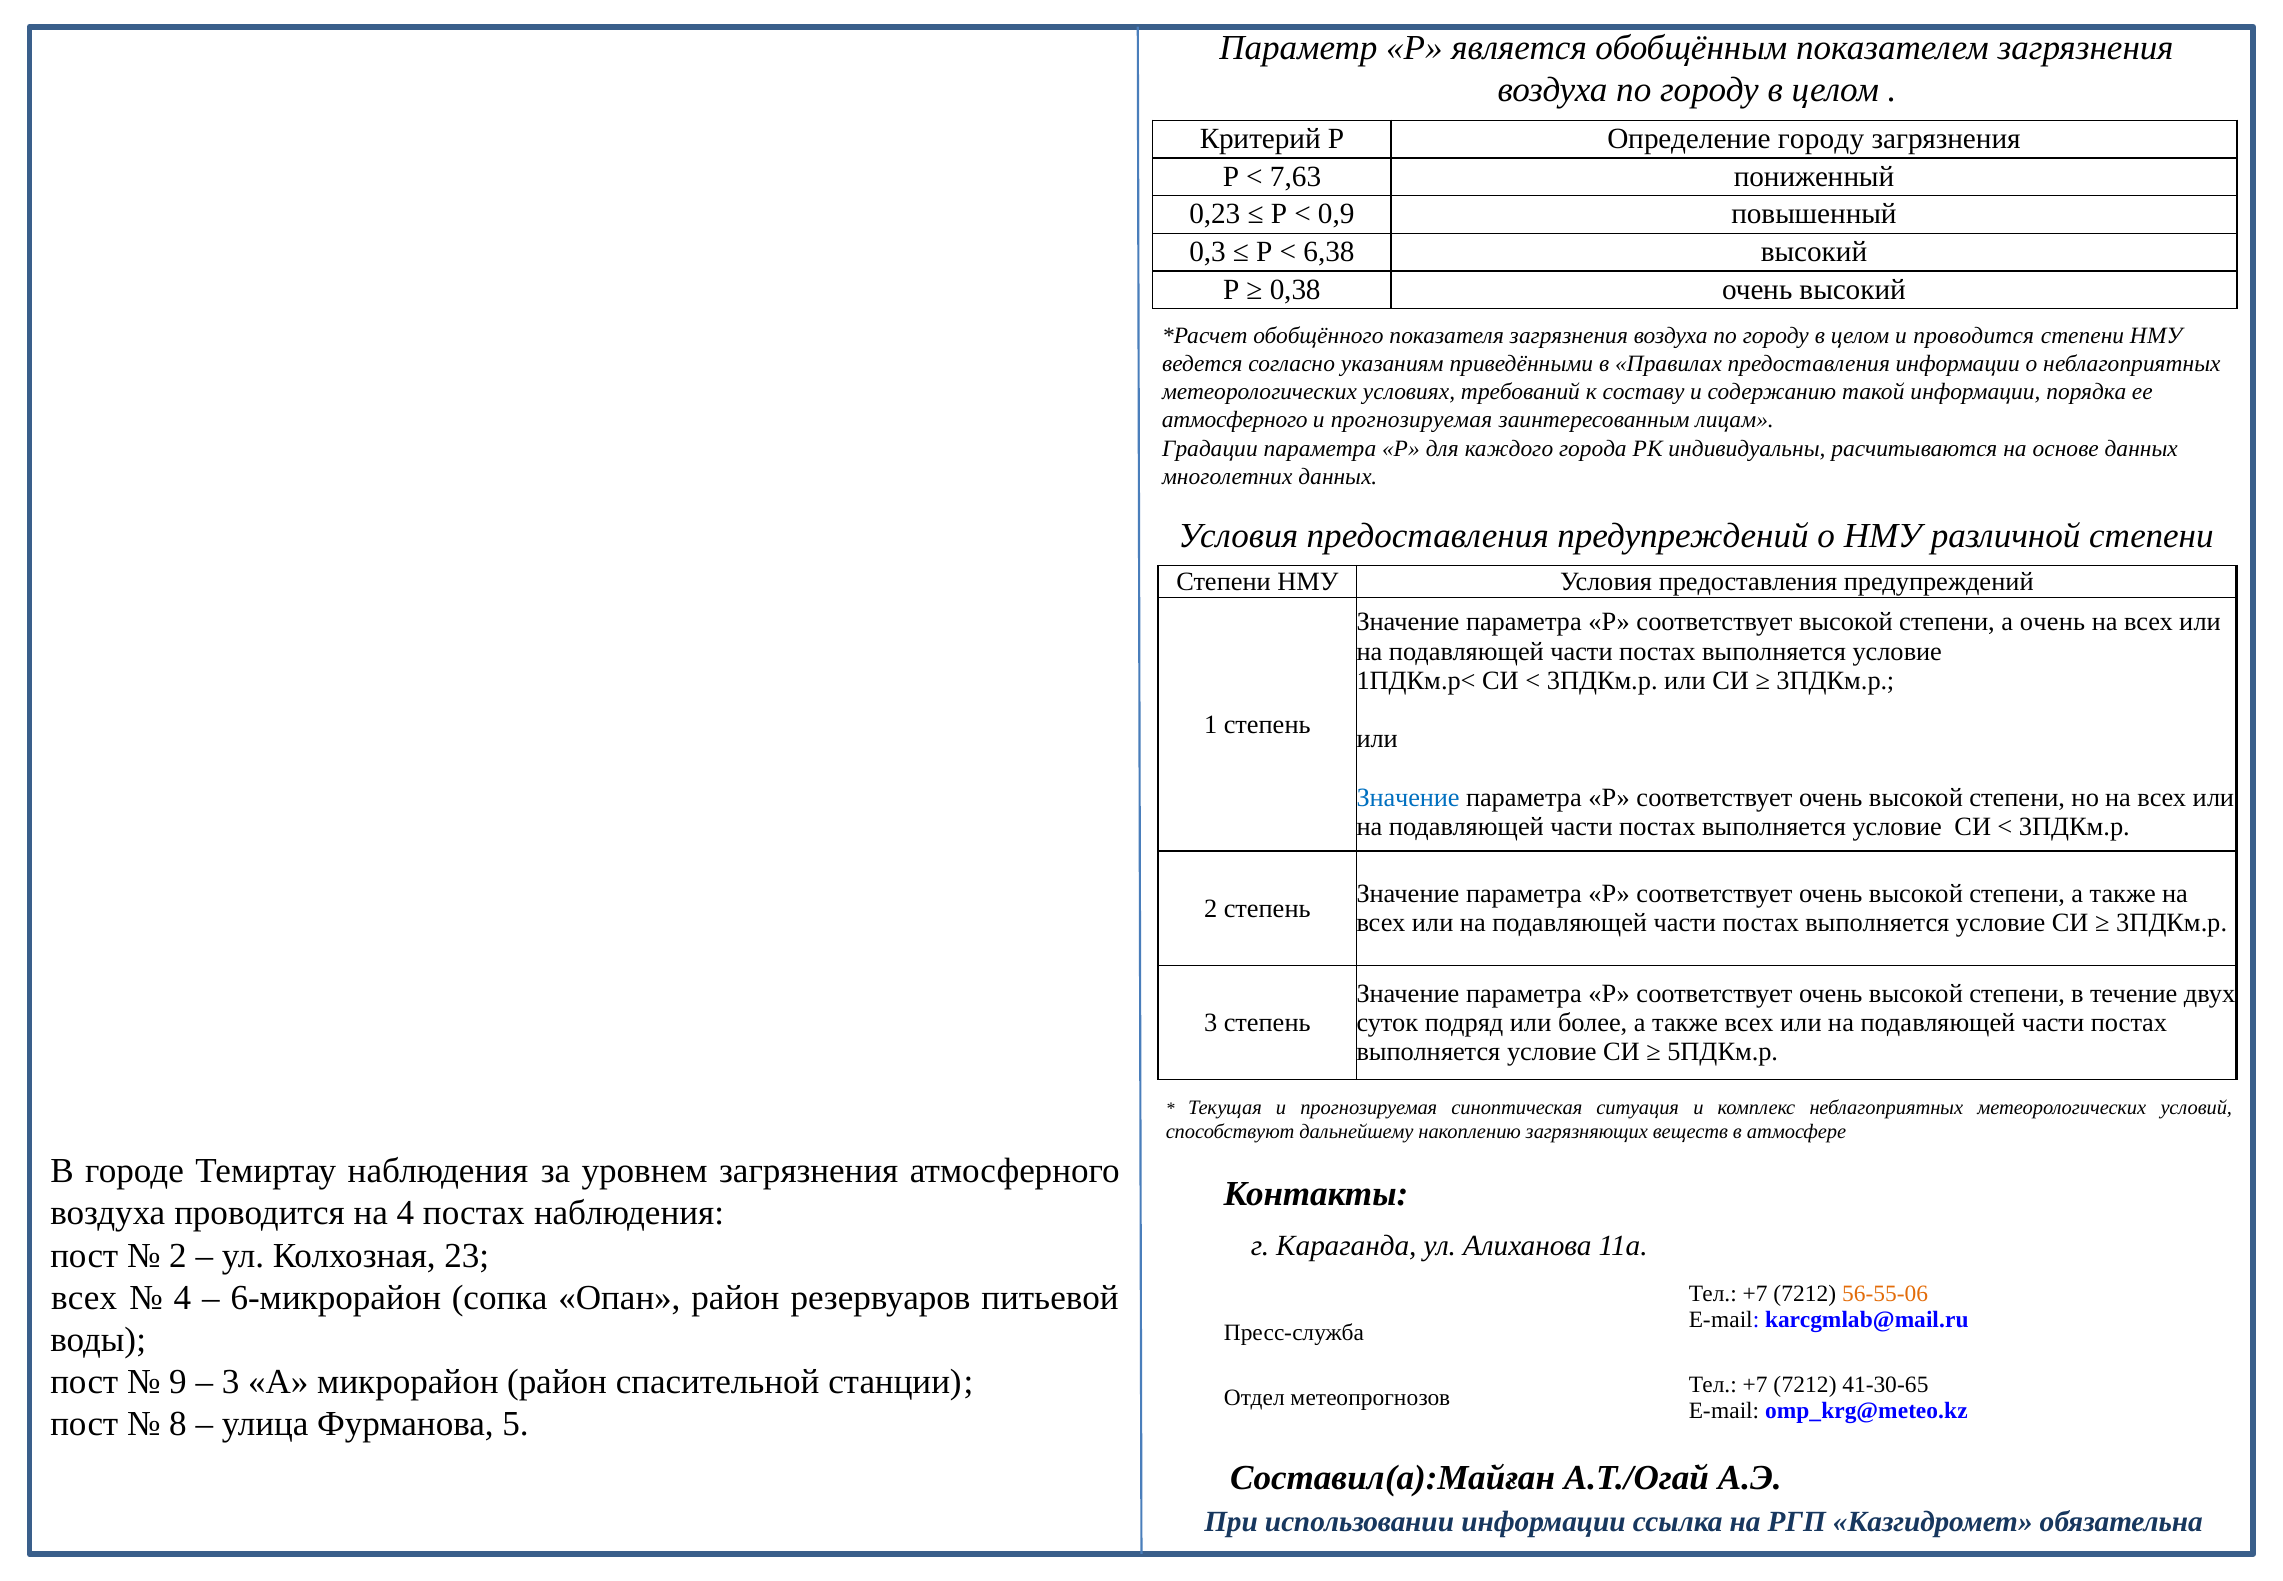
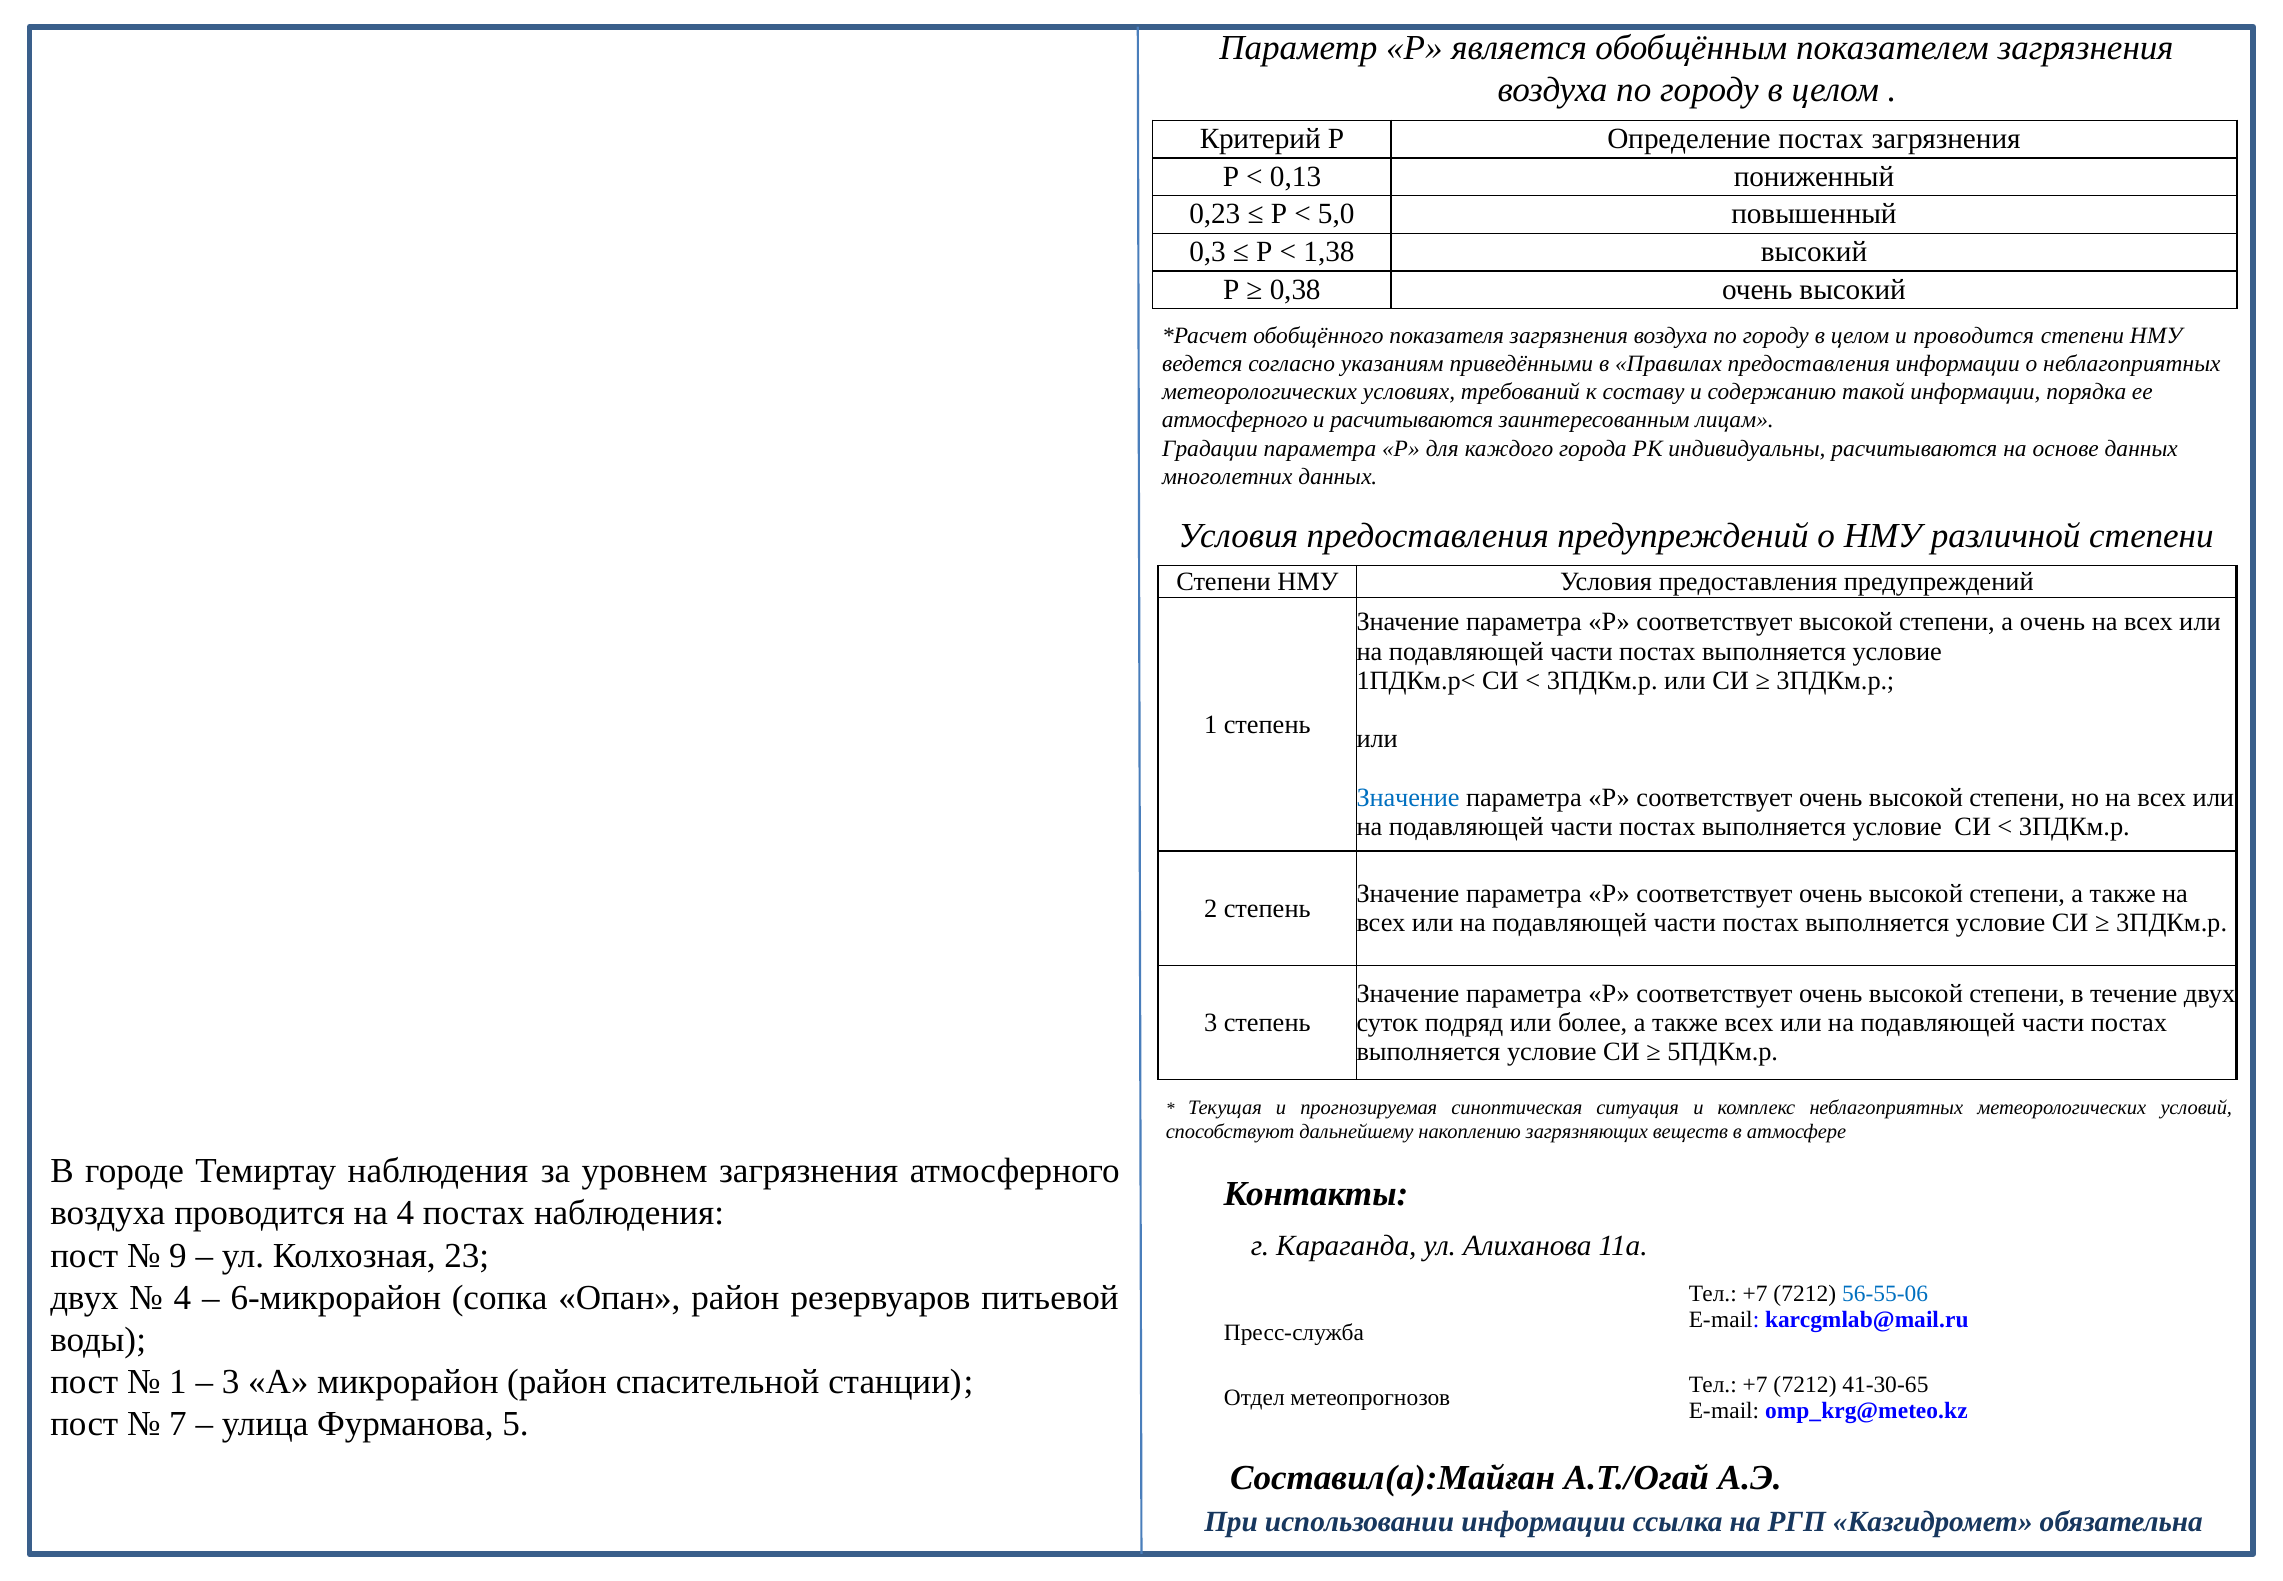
Определение городу: городу -> постах
7,63: 7,63 -> 0,13
0,9: 0,9 -> 5,0
6,38: 6,38 -> 1,38
прогнозируемая at (1412, 420): прогнозируемая -> расчитываются
2 at (178, 1255): 2 -> 9
всех at (84, 1297): всех -> двух
56-55-06 colour: orange -> blue
9 at (178, 1382): 9 -> 1
8: 8 -> 7
